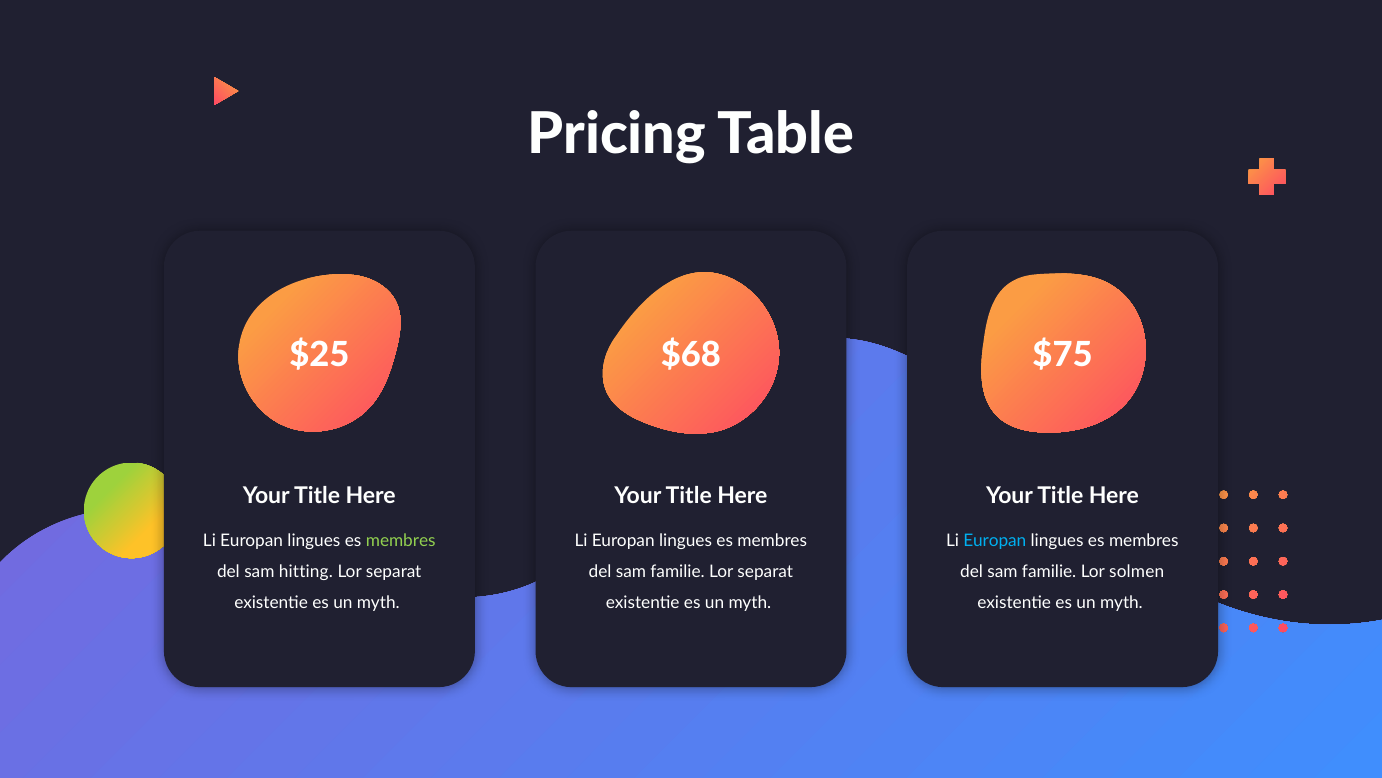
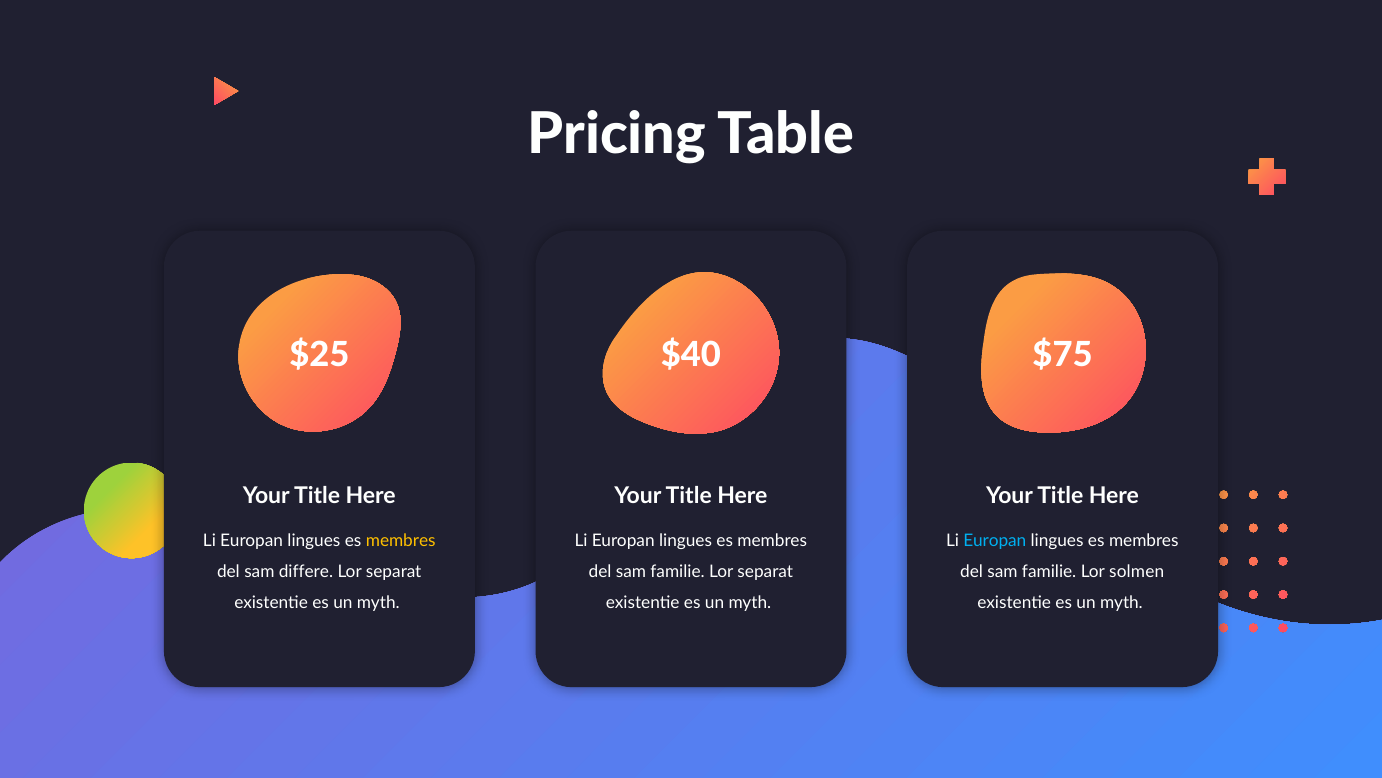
$68: $68 -> $40
membres at (401, 540) colour: light green -> yellow
hitting: hitting -> differe
